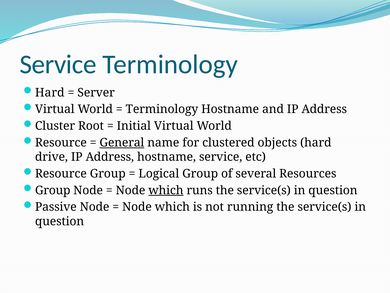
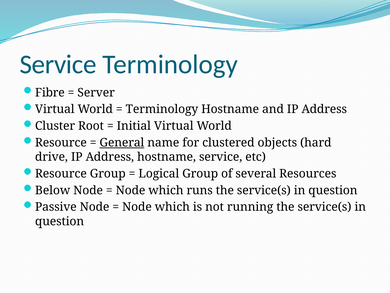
Hard at (50, 92): Hard -> Fibre
Group at (53, 190): Group -> Below
which at (166, 190) underline: present -> none
